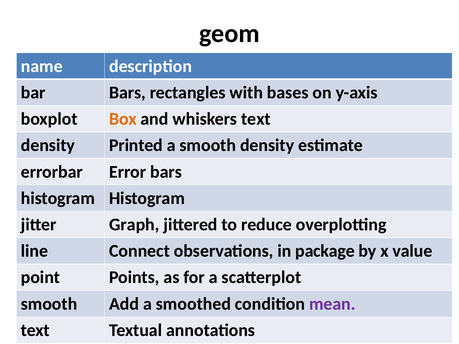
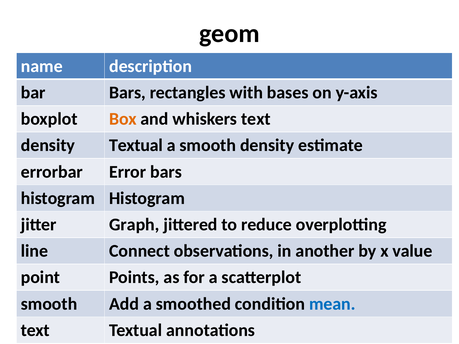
density Printed: Printed -> Textual
package: package -> another
mean colour: purple -> blue
